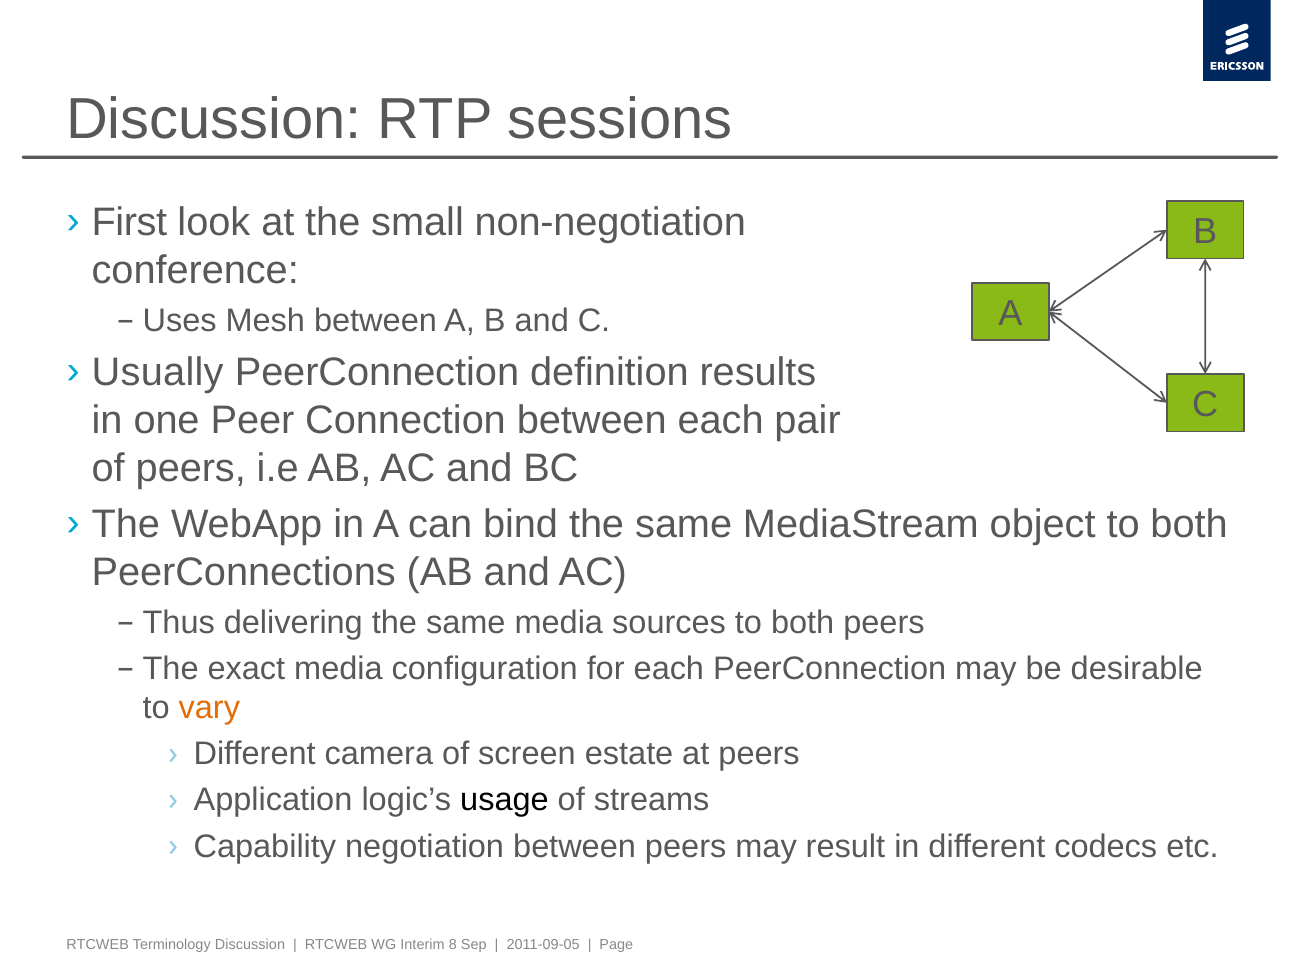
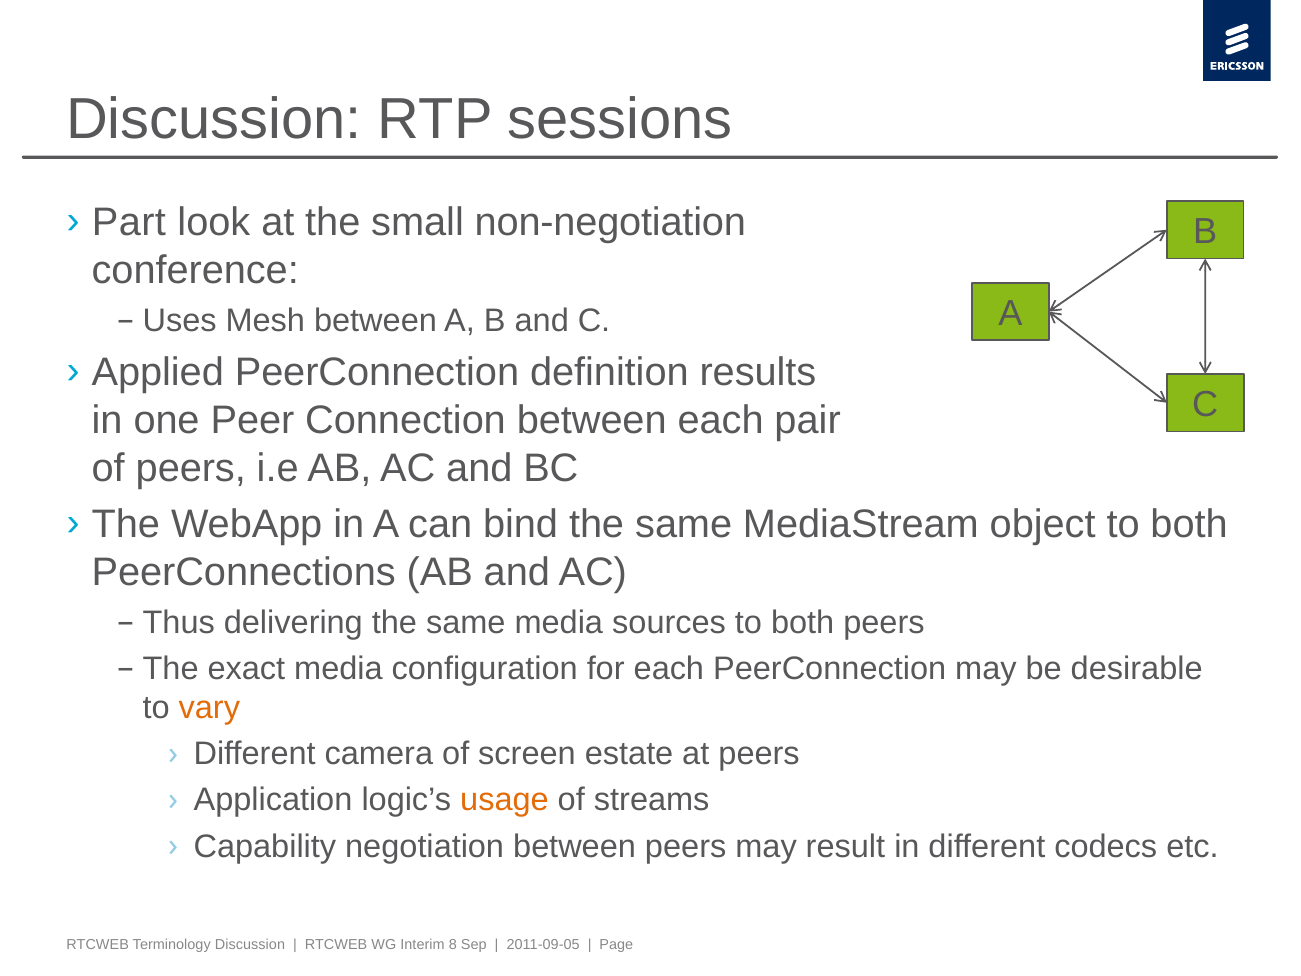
First: First -> Part
Usually: Usually -> Applied
usage colour: black -> orange
